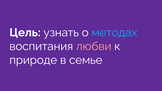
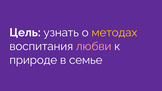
методах colour: light blue -> yellow
